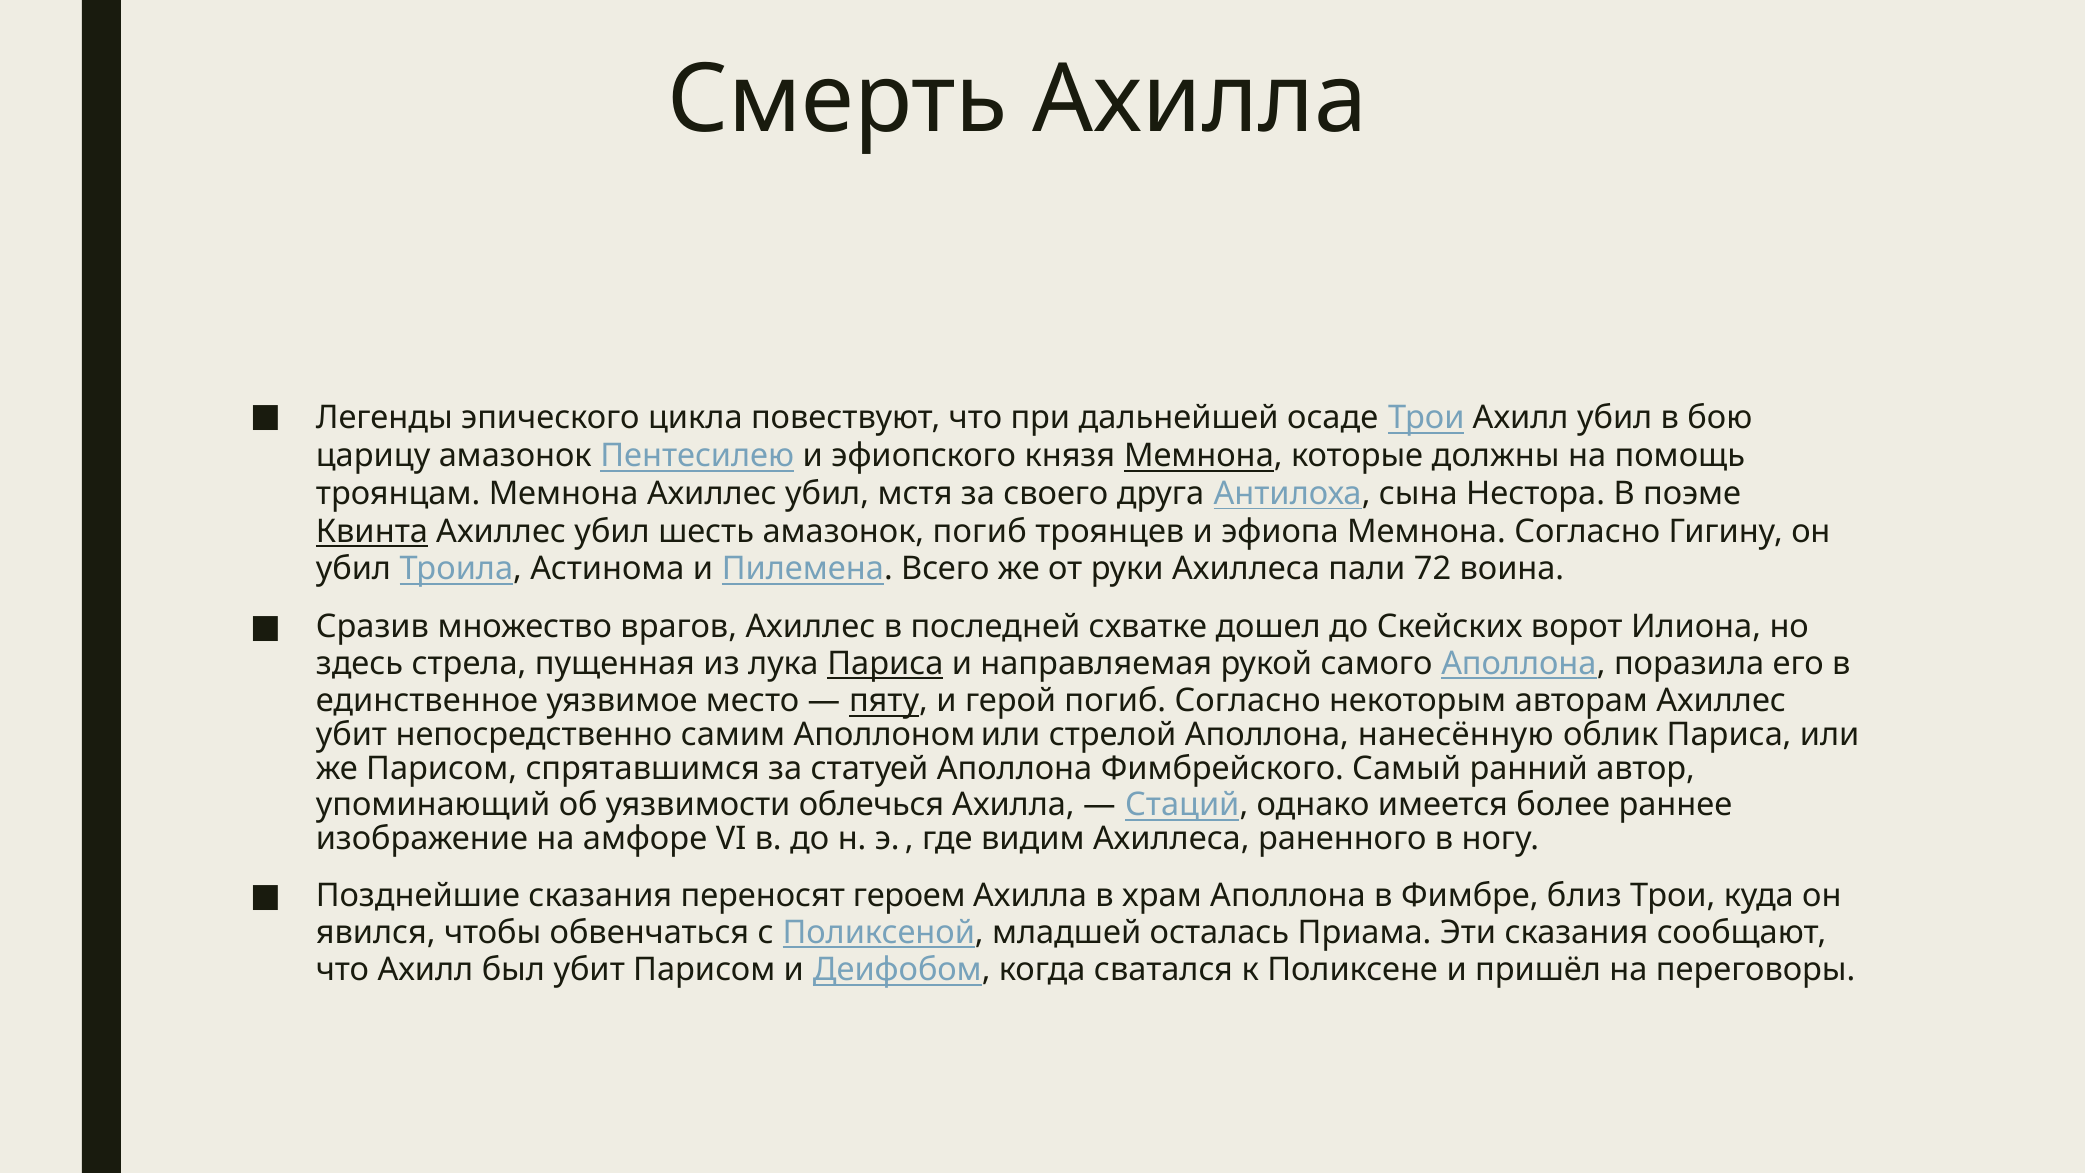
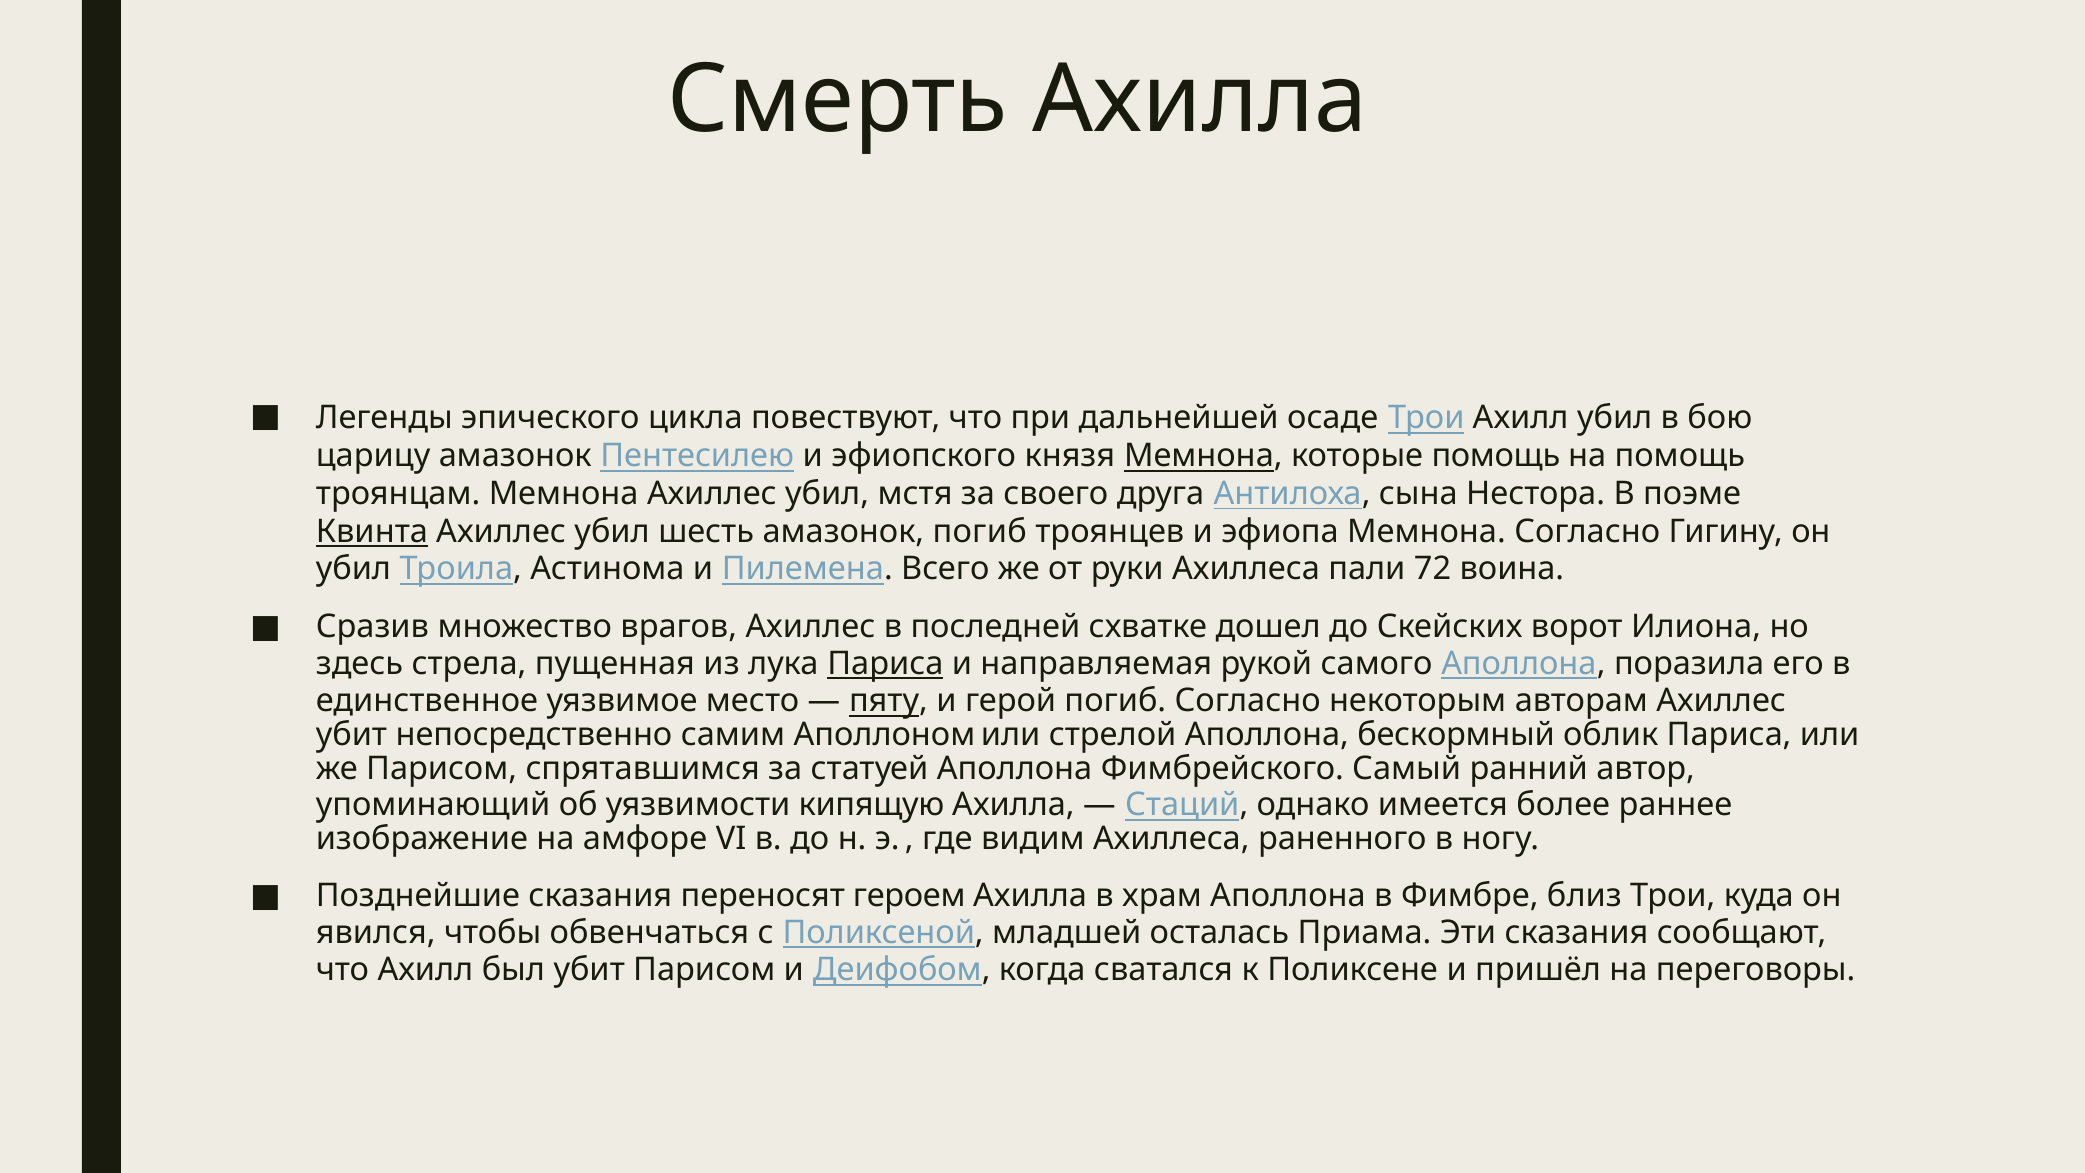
которые должны: должны -> помощь
нанесённую: нанесённую -> бескормный
облечься: облечься -> кипящую
